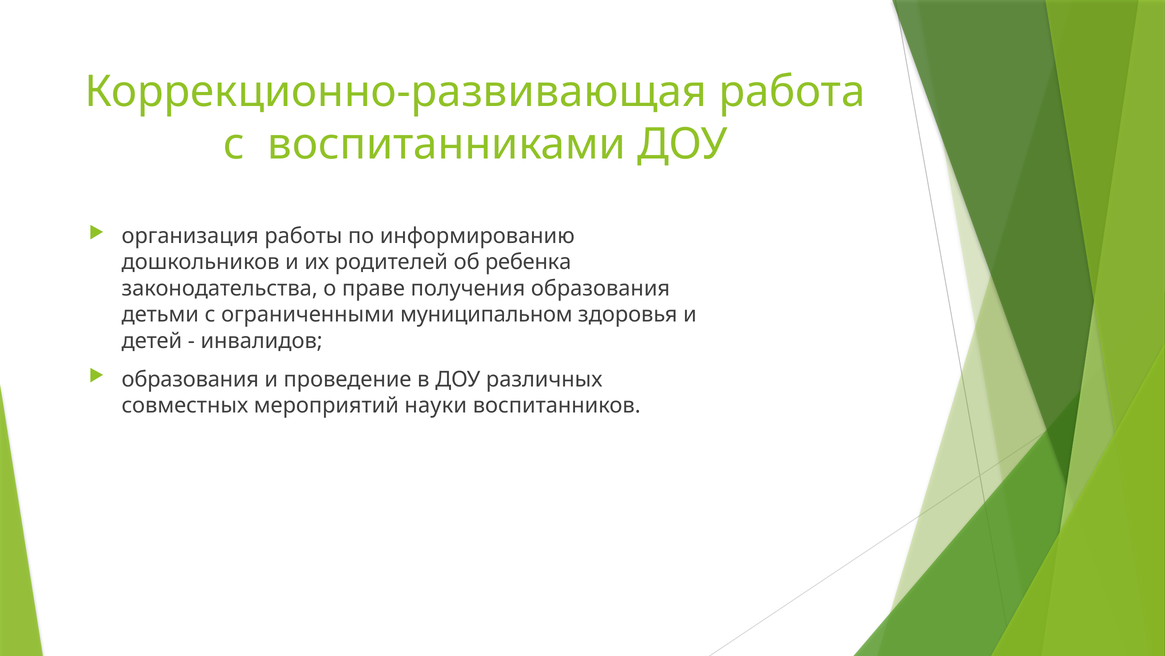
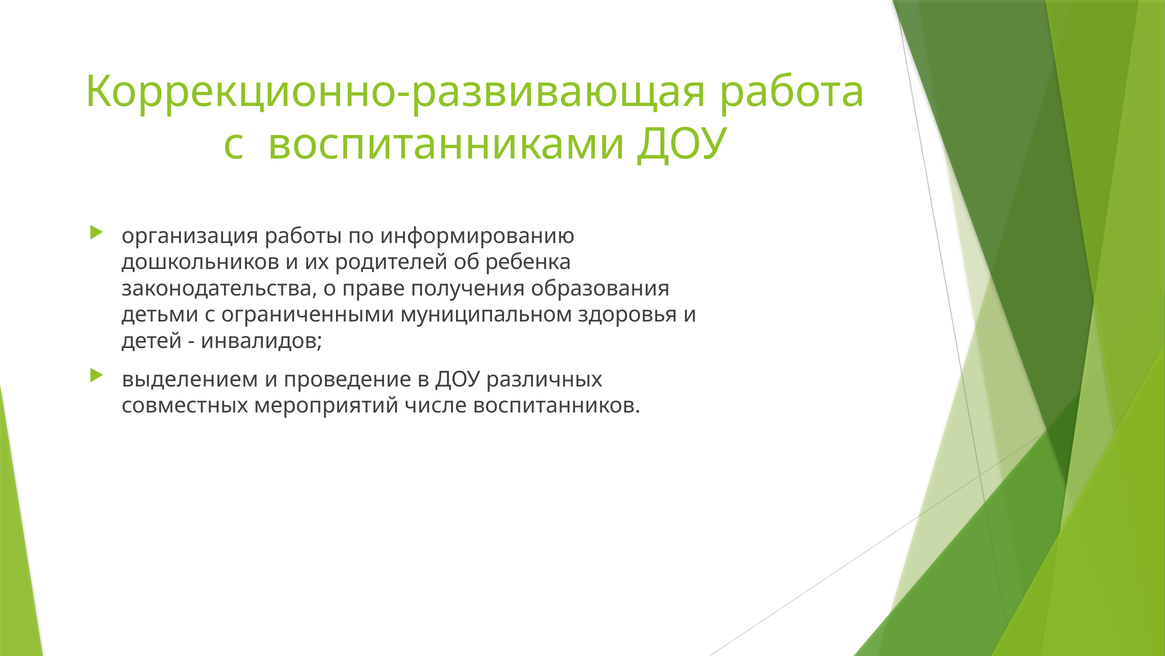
образования at (190, 379): образования -> выделением
науки: науки -> числе
